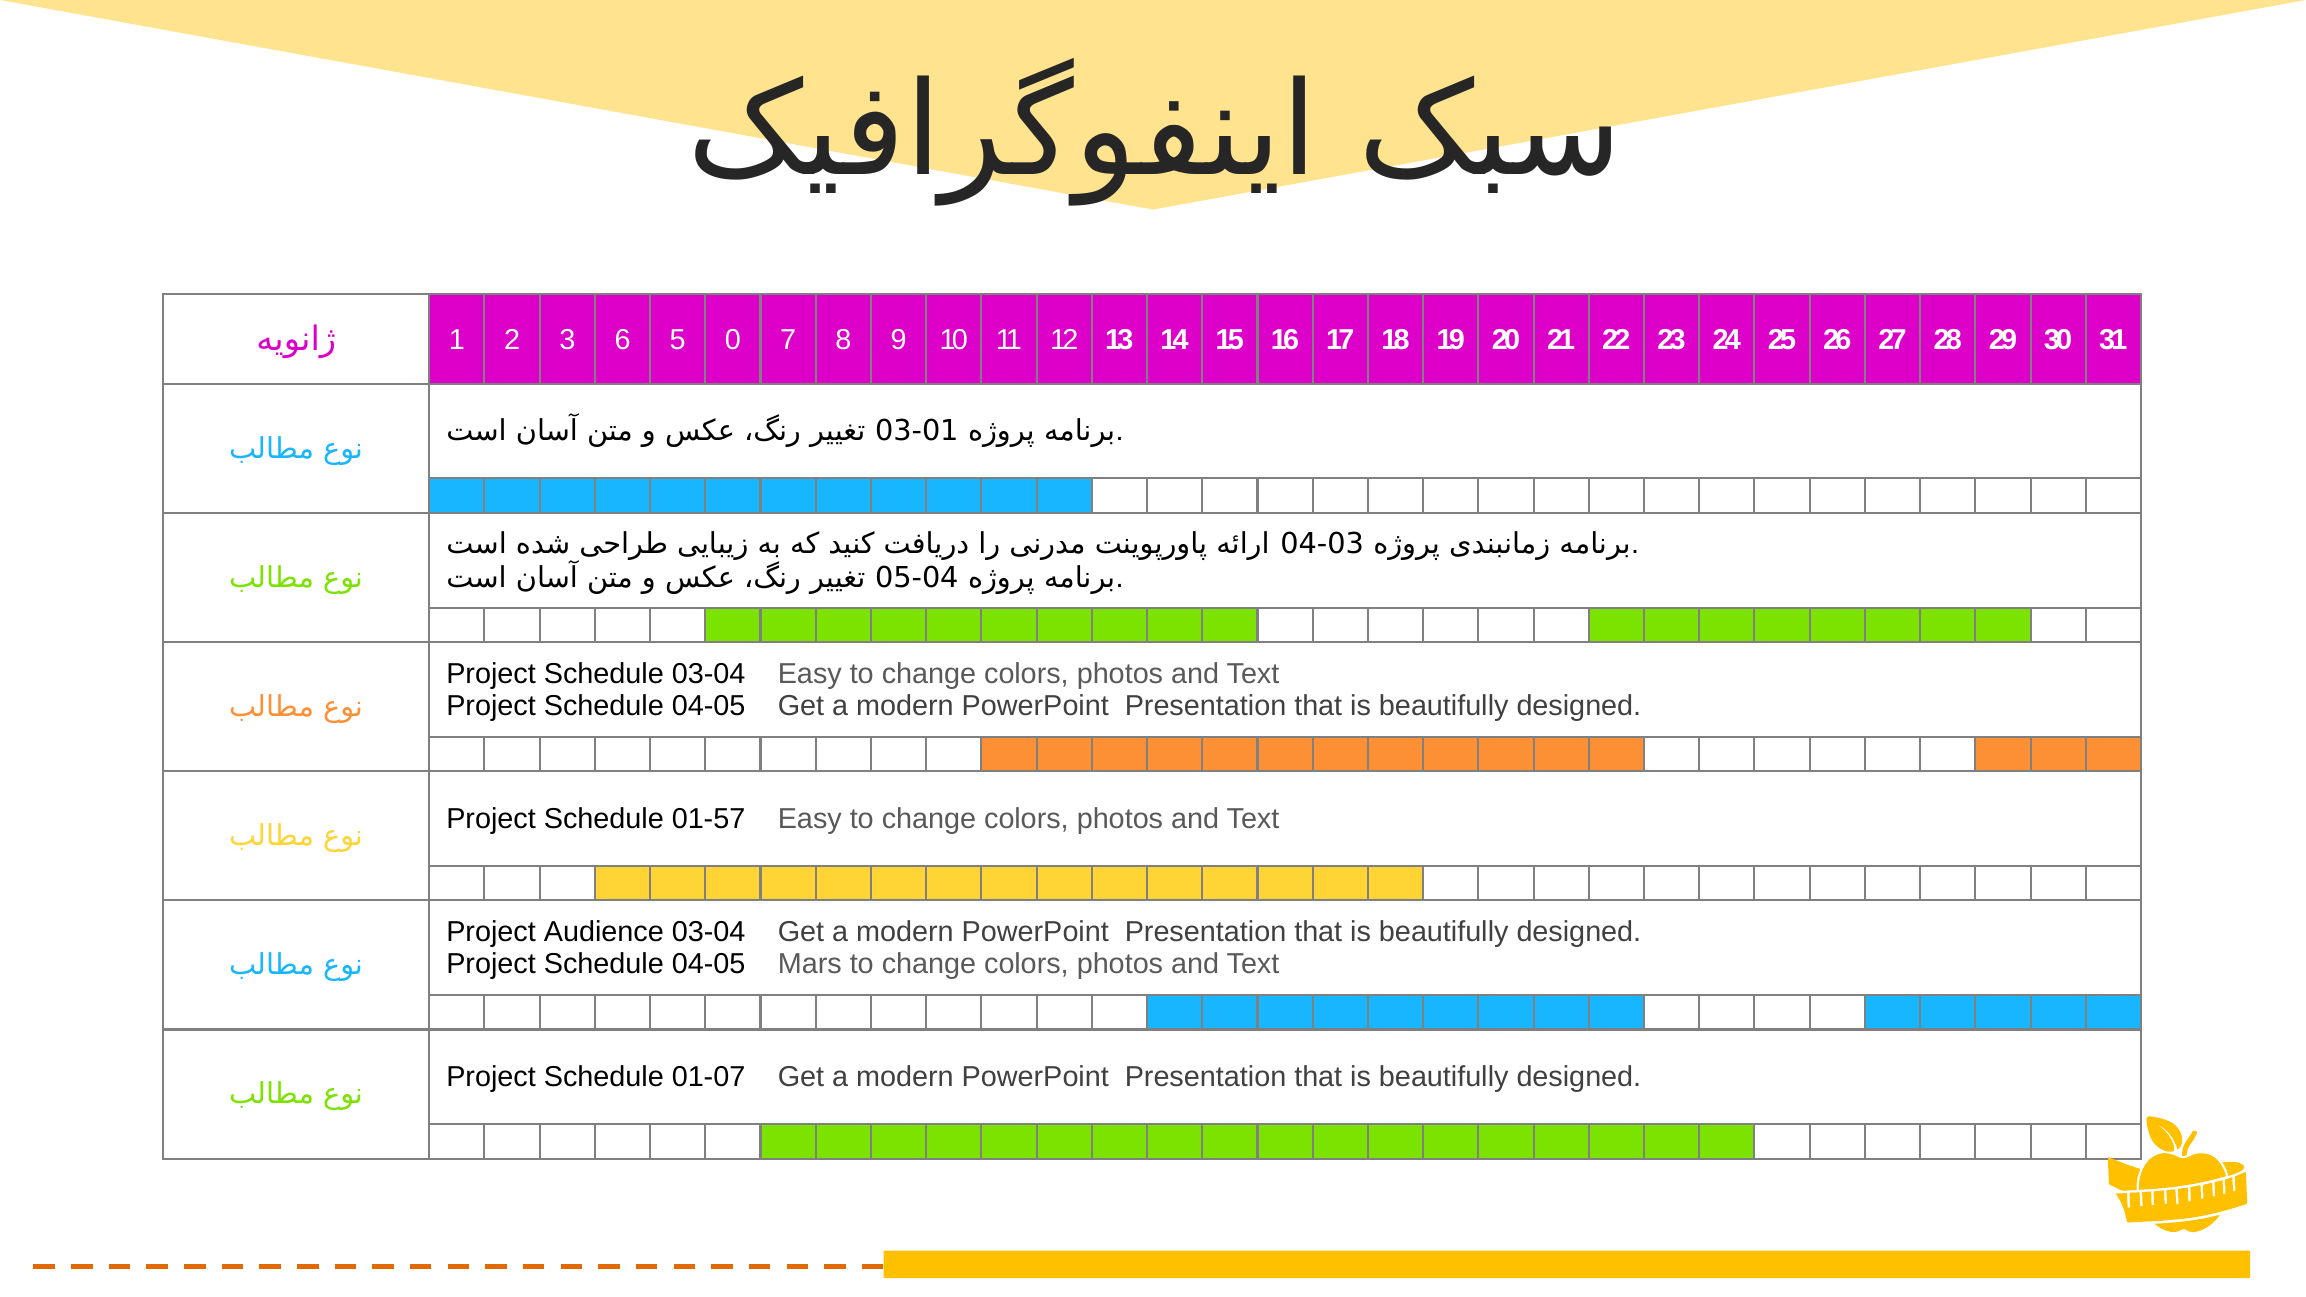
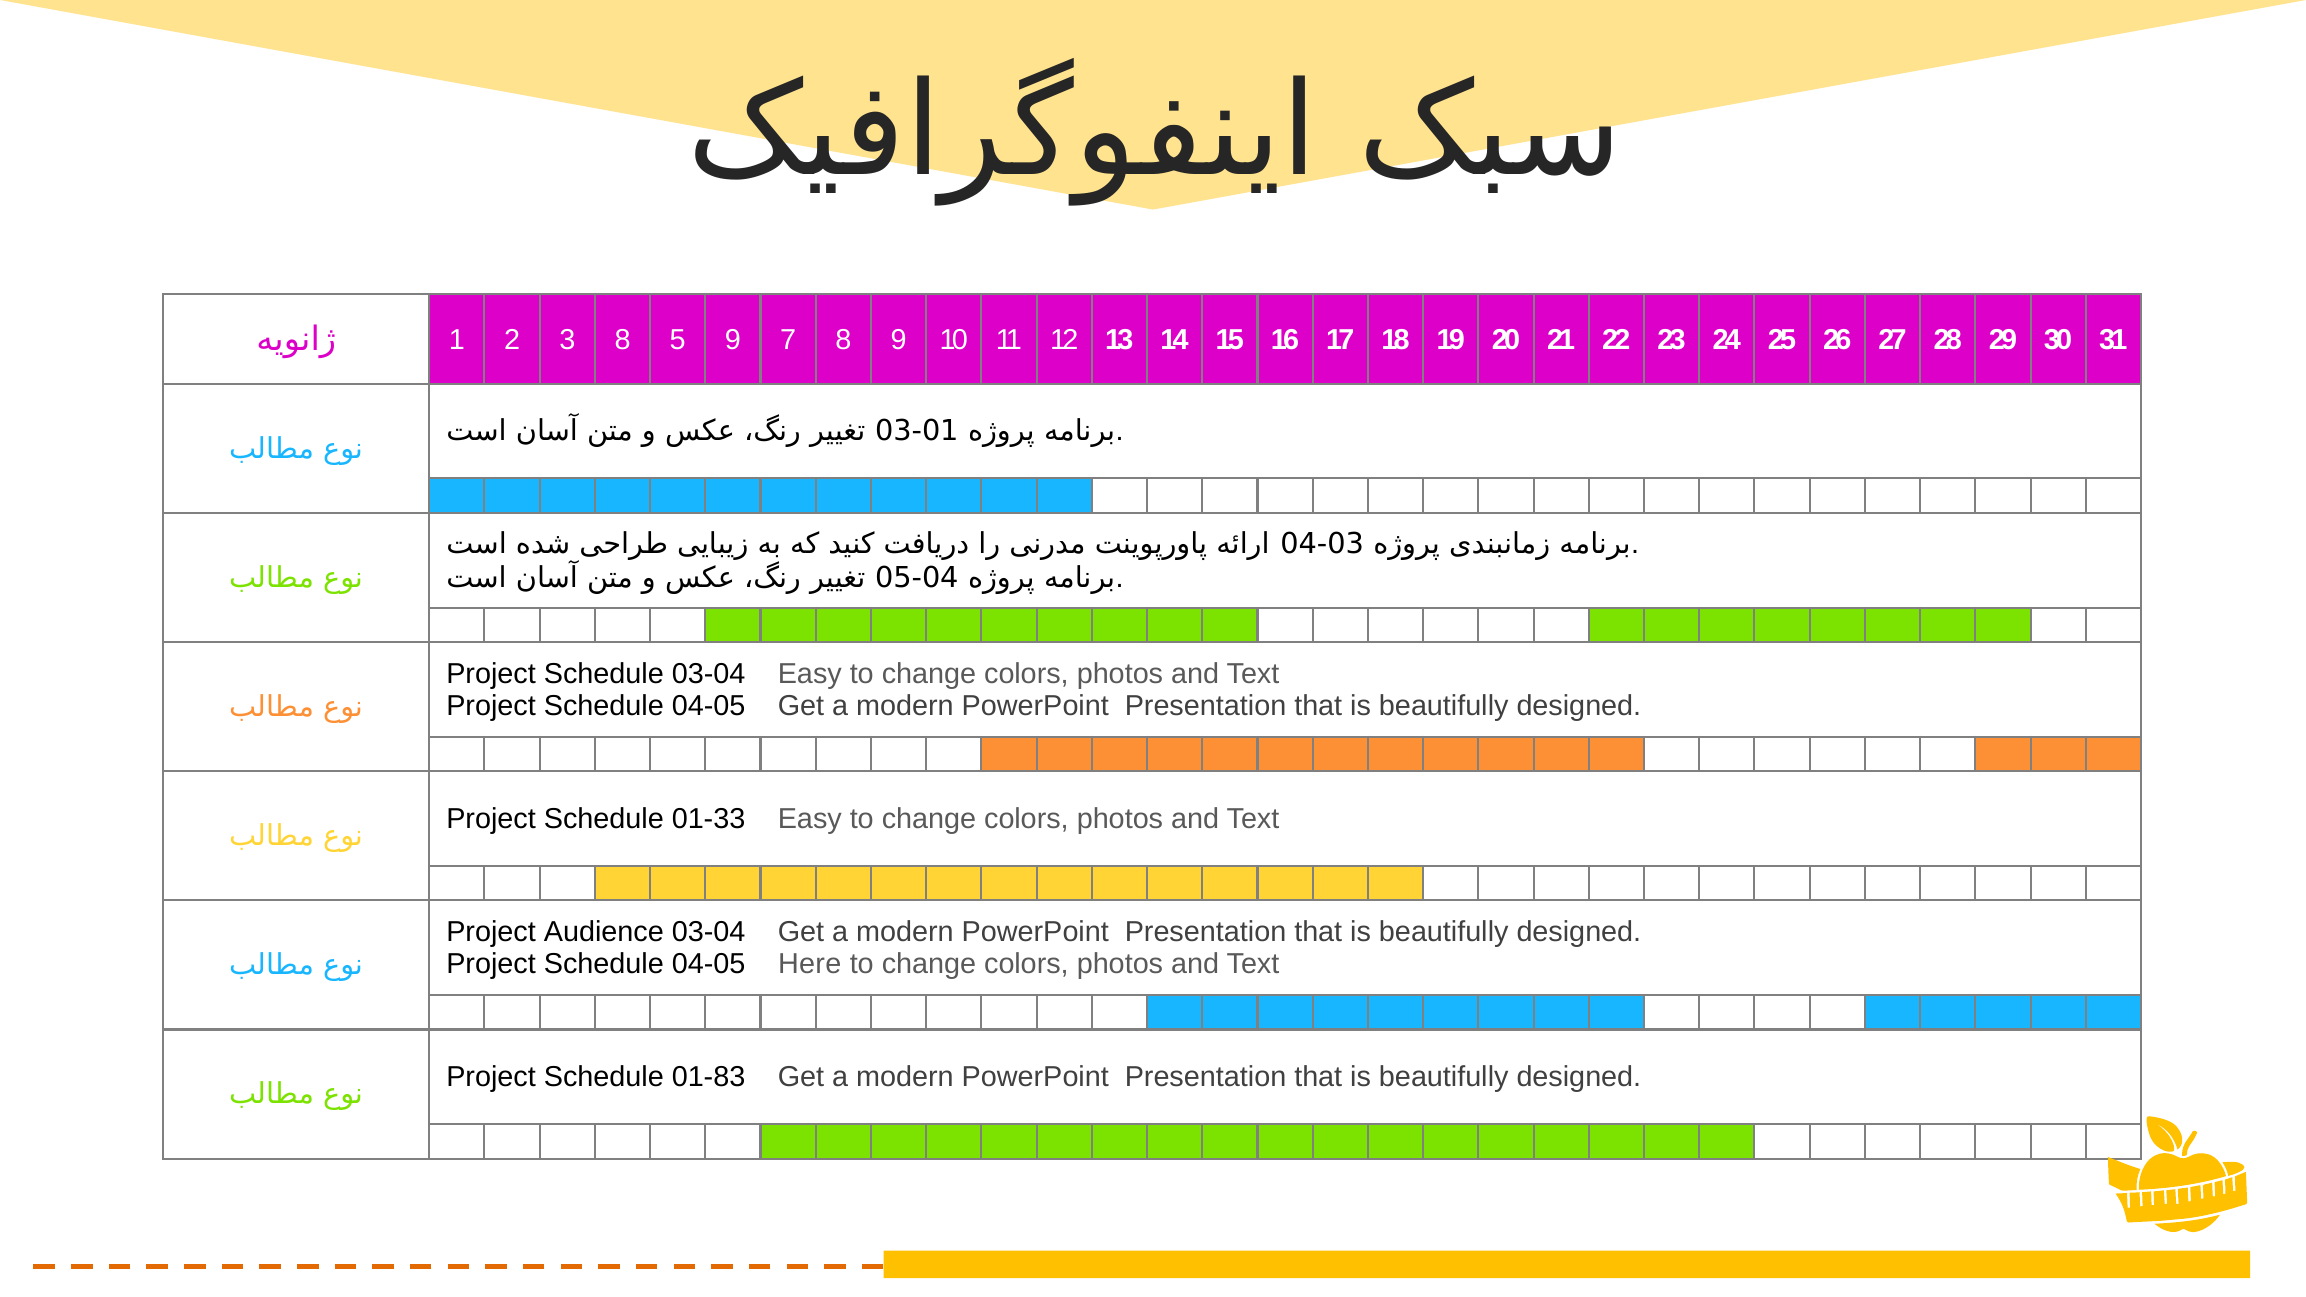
3 6: 6 -> 8
5 0: 0 -> 9
01-57: 01-57 -> 01-33
Mars: Mars -> Here
01-07: 01-07 -> 01-83
